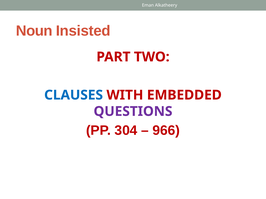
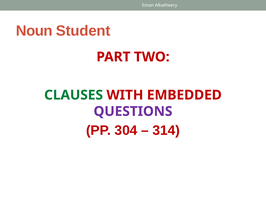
Insisted: Insisted -> Student
CLAUSES colour: blue -> green
966: 966 -> 314
